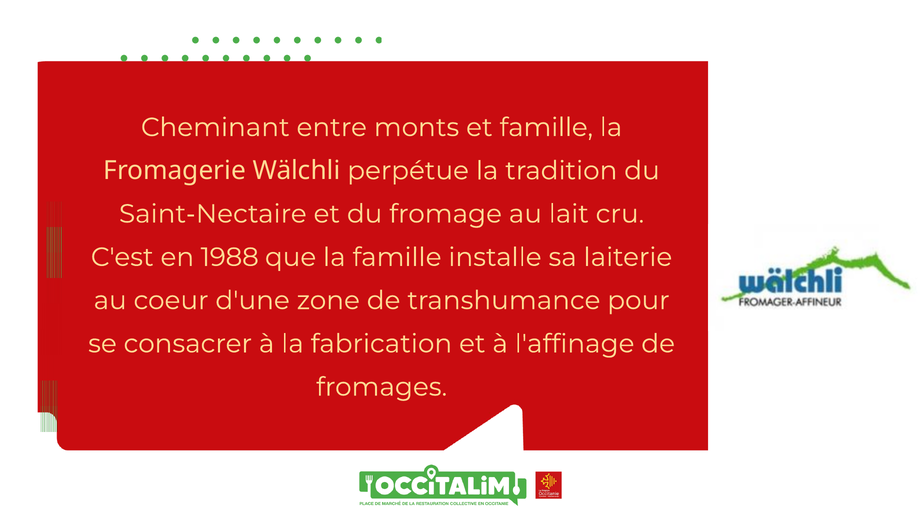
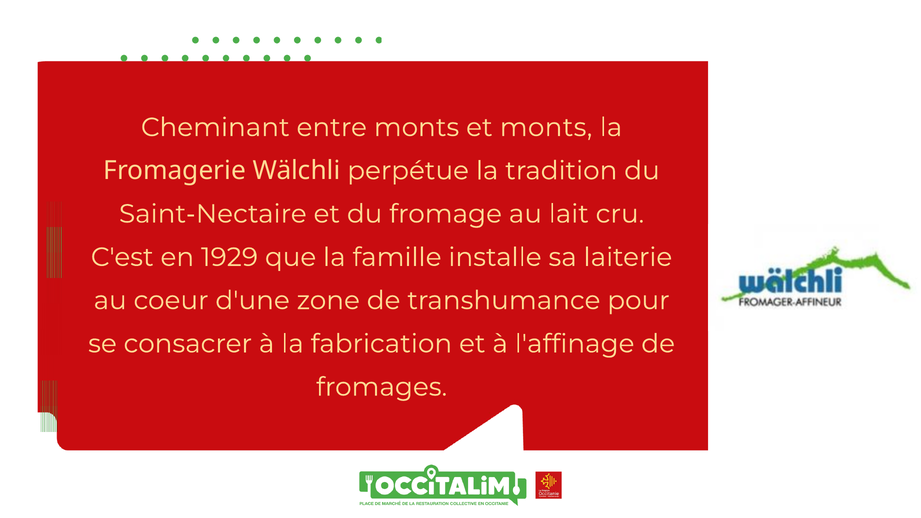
et famille: famille -> monts
1988: 1988 -> 1929
